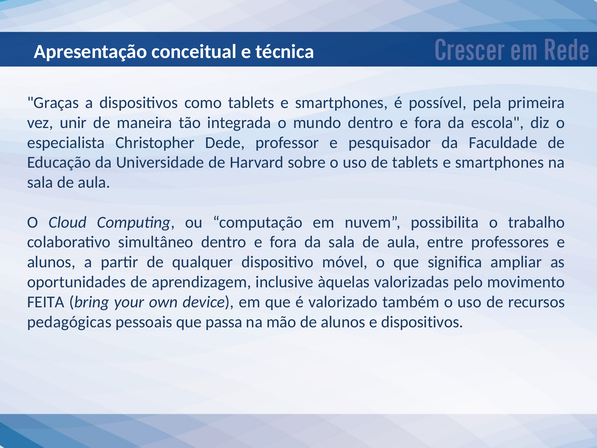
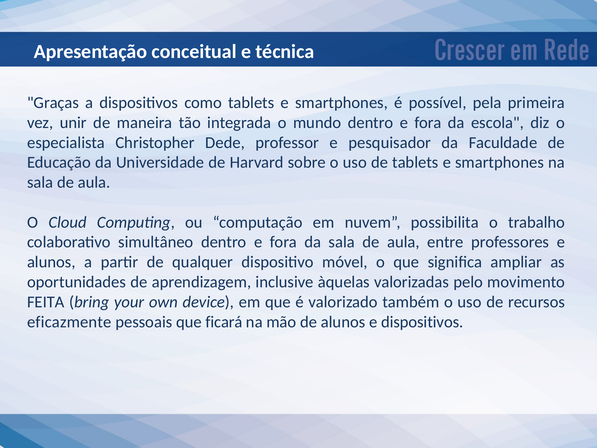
pedagógicas: pedagógicas -> eficazmente
passa: passa -> ficará
